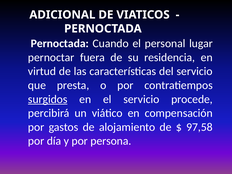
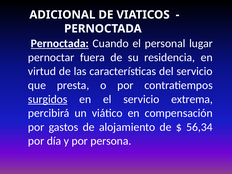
Pernoctada at (60, 43) underline: none -> present
procede: procede -> extrema
97,58: 97,58 -> 56,34
